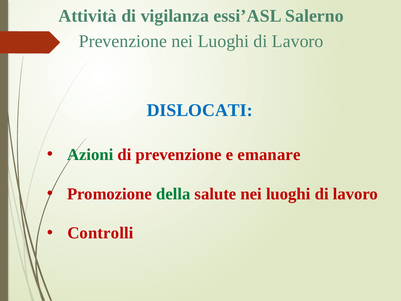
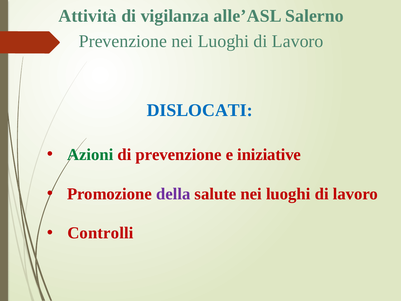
essi’ASL: essi’ASL -> alle’ASL
emanare: emanare -> iniziative
della colour: green -> purple
